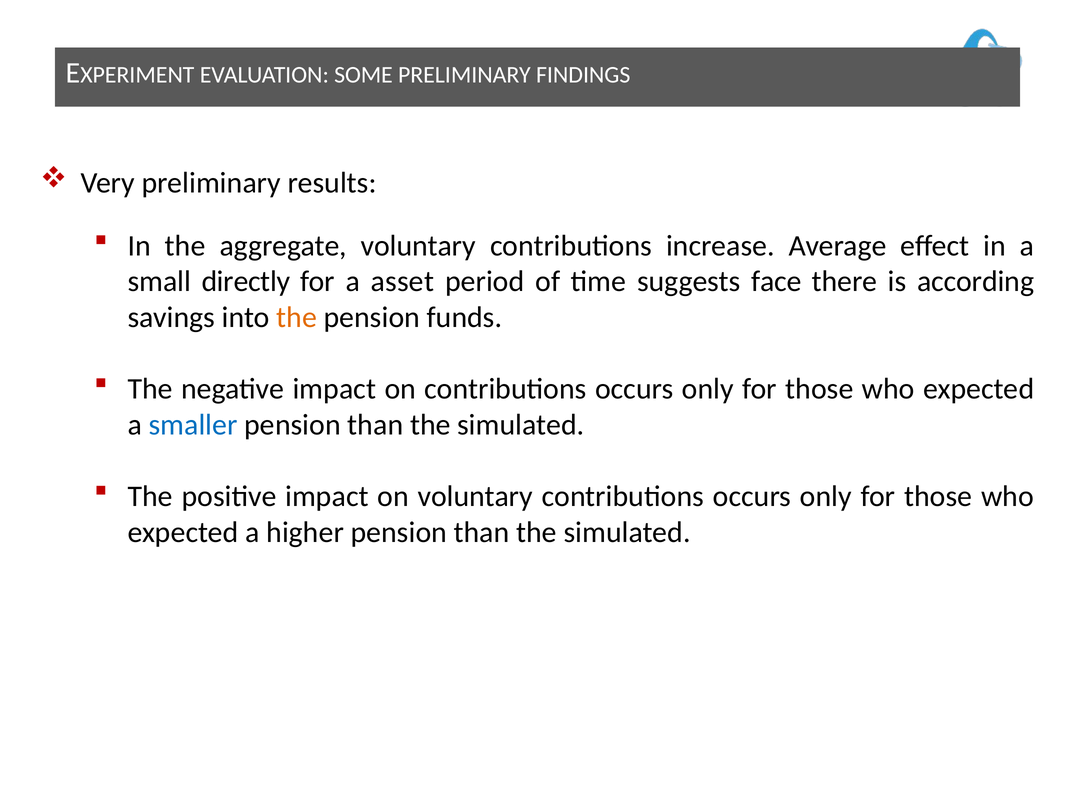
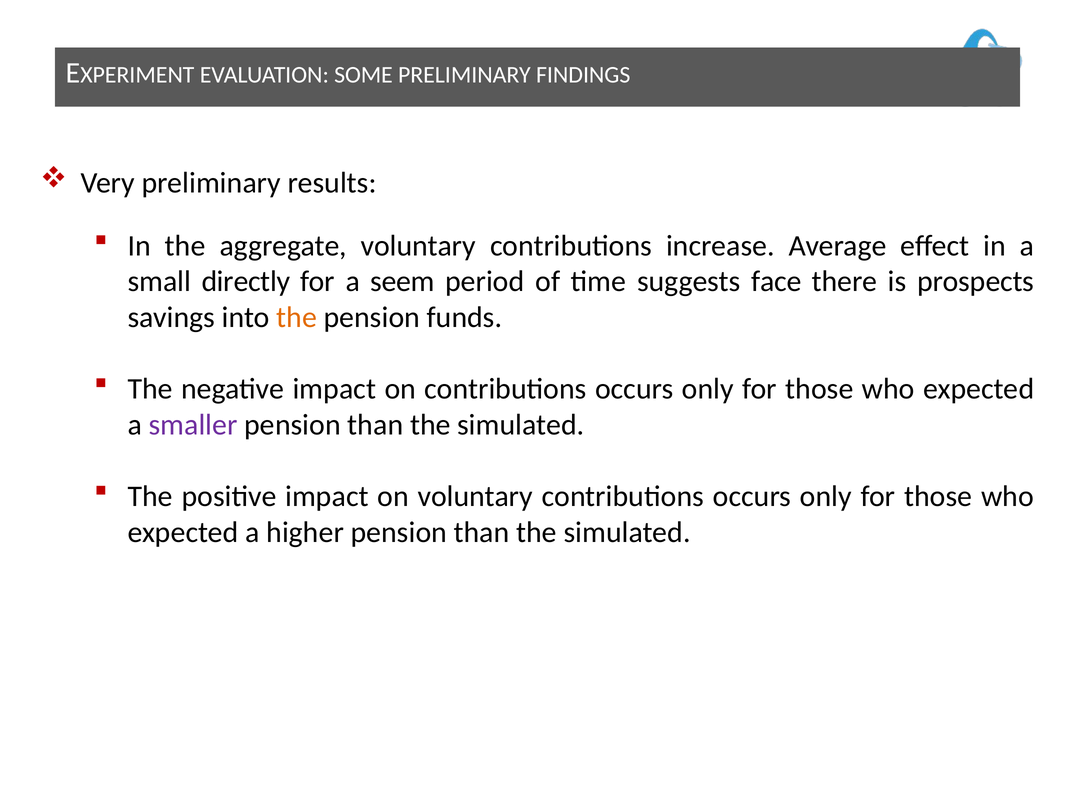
asset: asset -> seem
according: according -> prospects
smaller colour: blue -> purple
